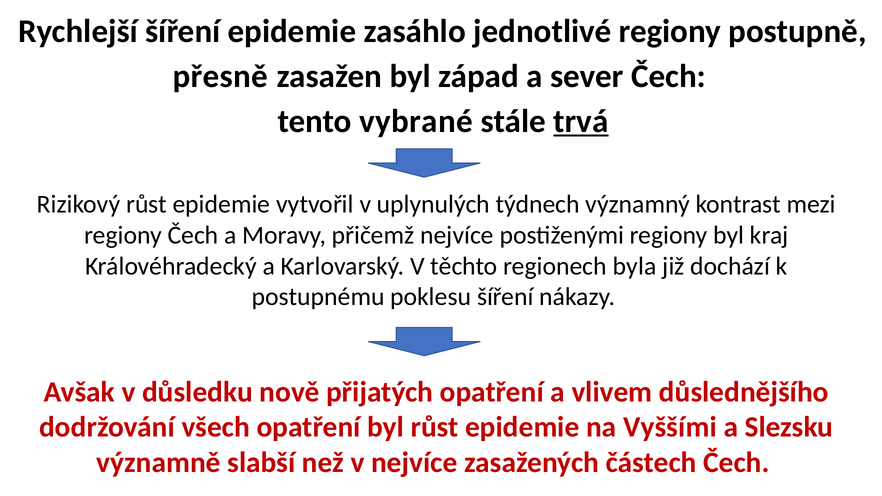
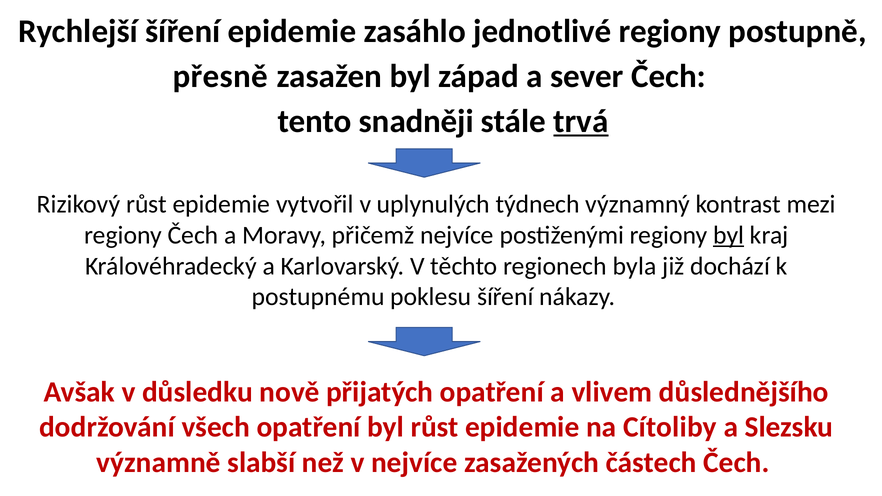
vybrané: vybrané -> snadněji
byl at (729, 235) underline: none -> present
Vyššími: Vyššími -> Cítoliby
